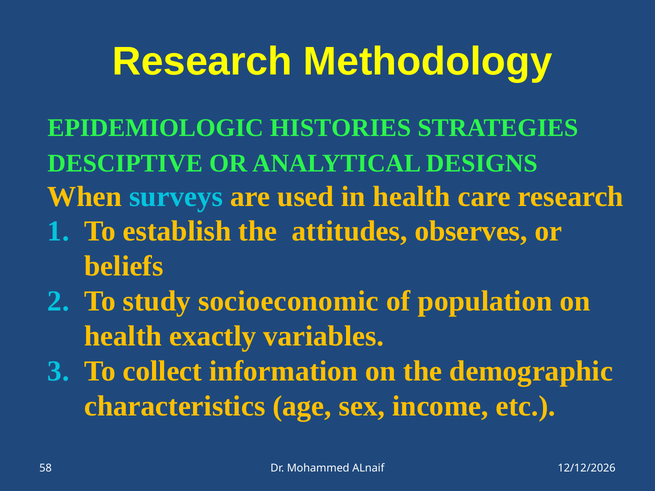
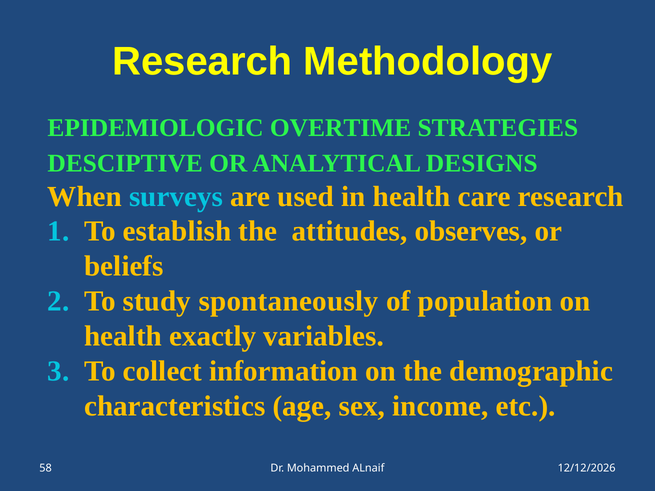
HISTORIES: HISTORIES -> OVERTIME
socioeconomic: socioeconomic -> spontaneously
